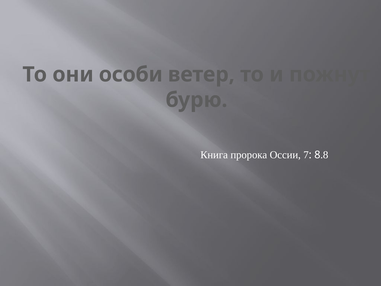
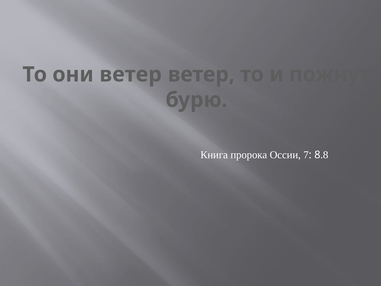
они особи: особи -> ветер
